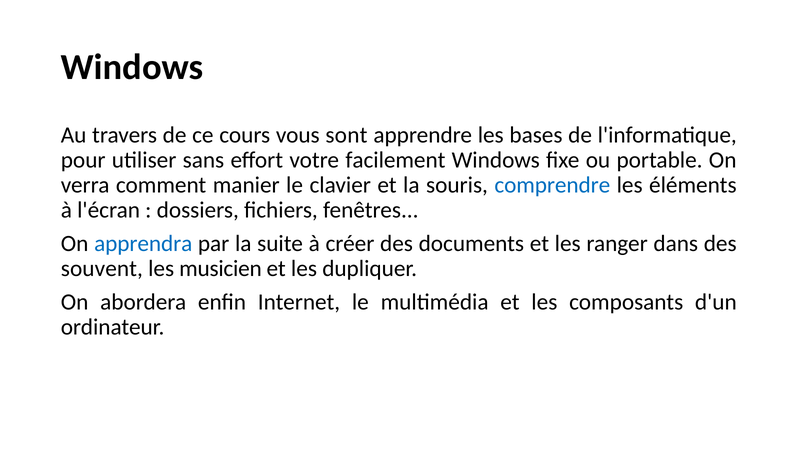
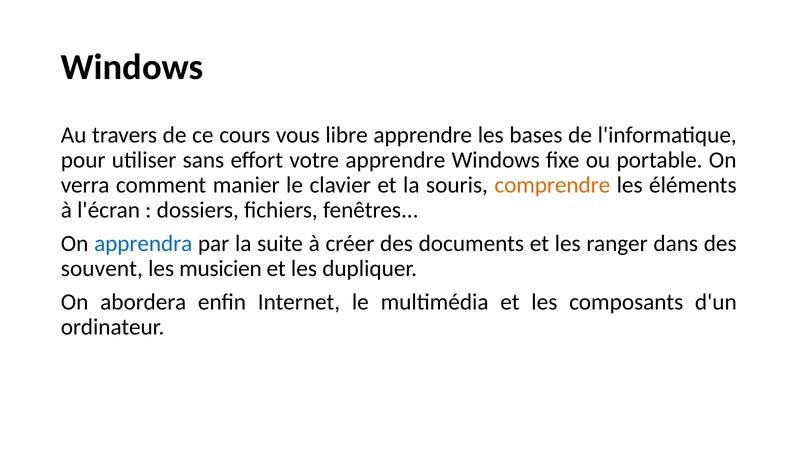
sont: sont -> libre
votre facilement: facilement -> apprendre
comprendre colour: blue -> orange
